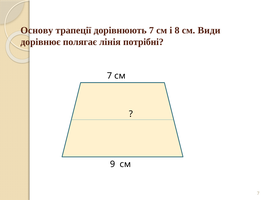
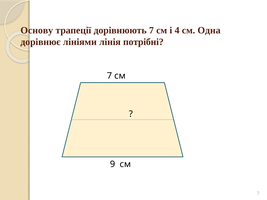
8: 8 -> 4
Види: Види -> Одна
полягає: полягає -> лініями
